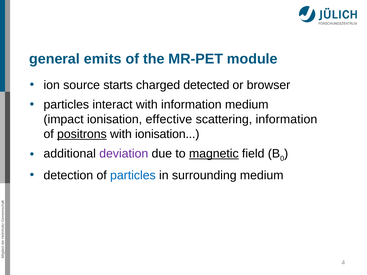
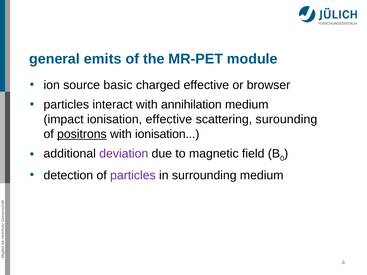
starts: starts -> basic
charged detected: detected -> effective
with information: information -> annihilation
scattering information: information -> surounding
magnetic underline: present -> none
particles at (133, 176) colour: blue -> purple
